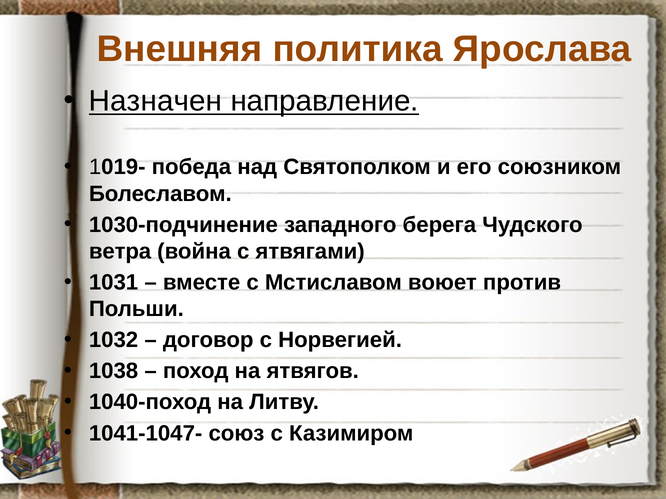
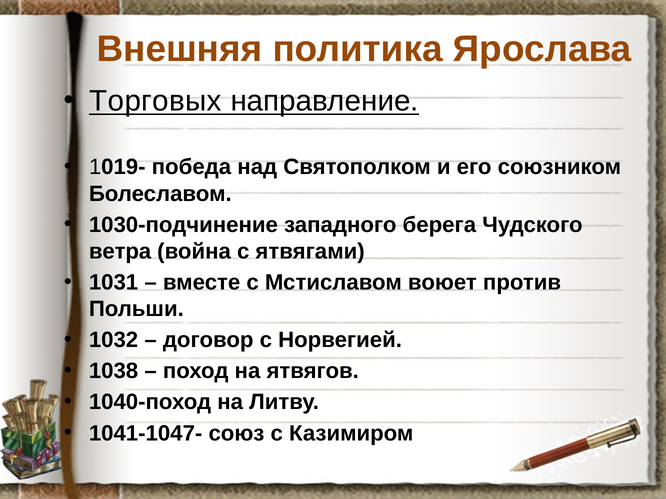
Назначен: Назначен -> Торговых
